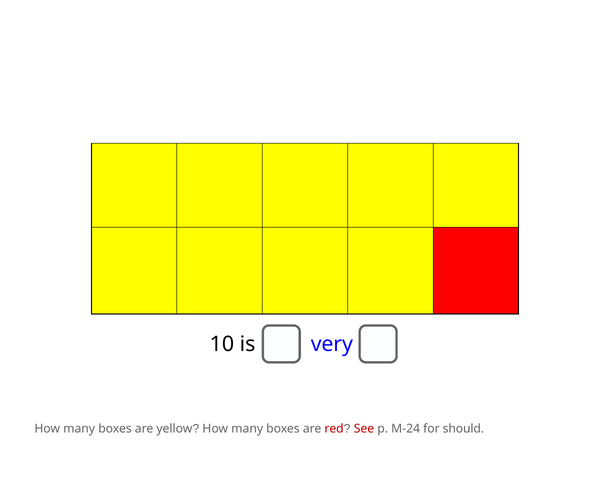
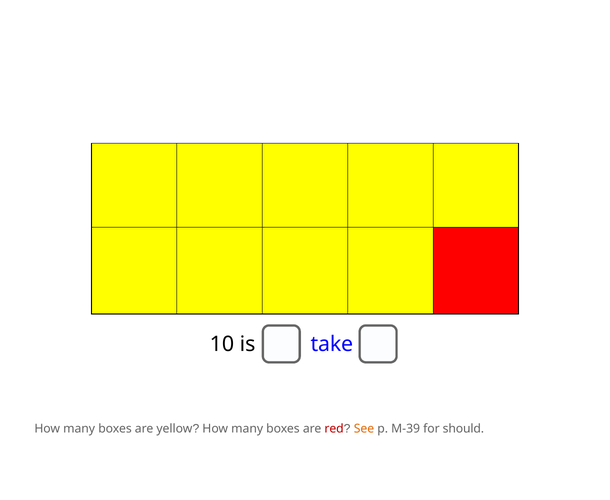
very: very -> take
See colour: red -> orange
M-24: M-24 -> M-39
